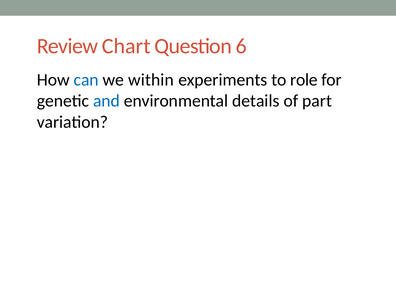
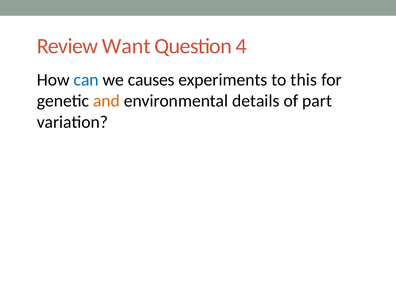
Chart: Chart -> Want
6: 6 -> 4
within: within -> causes
role: role -> this
and colour: blue -> orange
